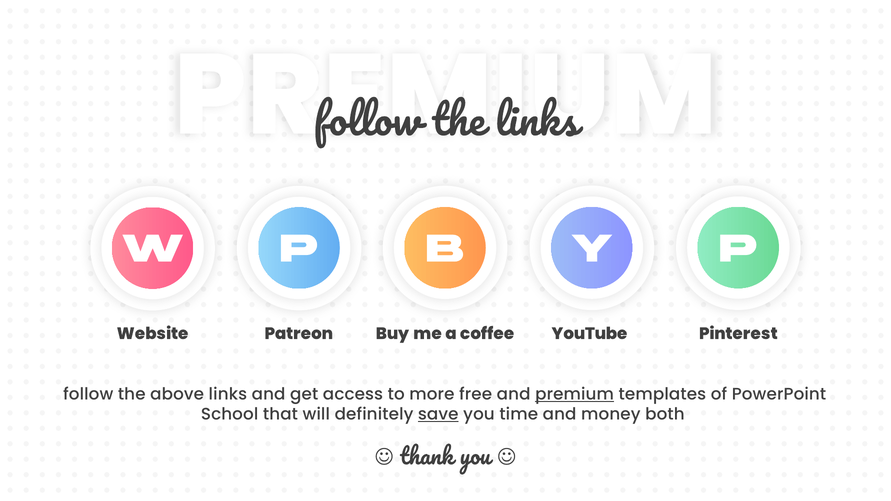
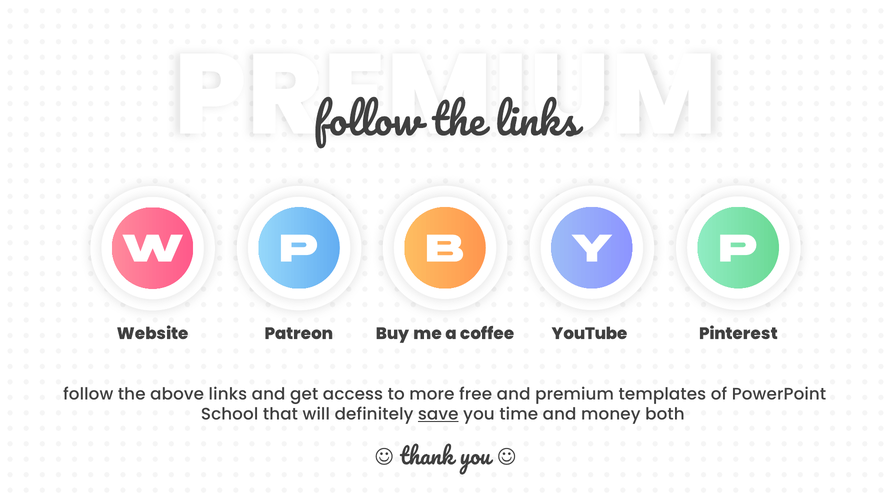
premium underline: present -> none
